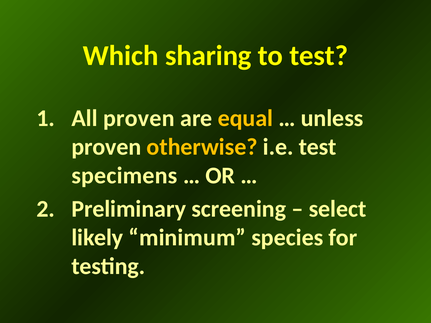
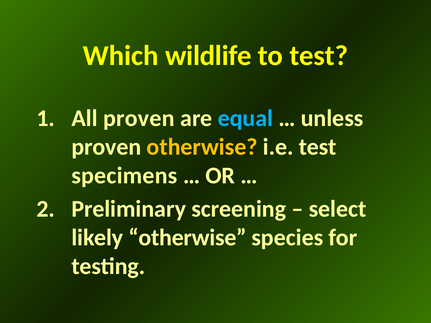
sharing: sharing -> wildlife
equal colour: yellow -> light blue
likely minimum: minimum -> otherwise
